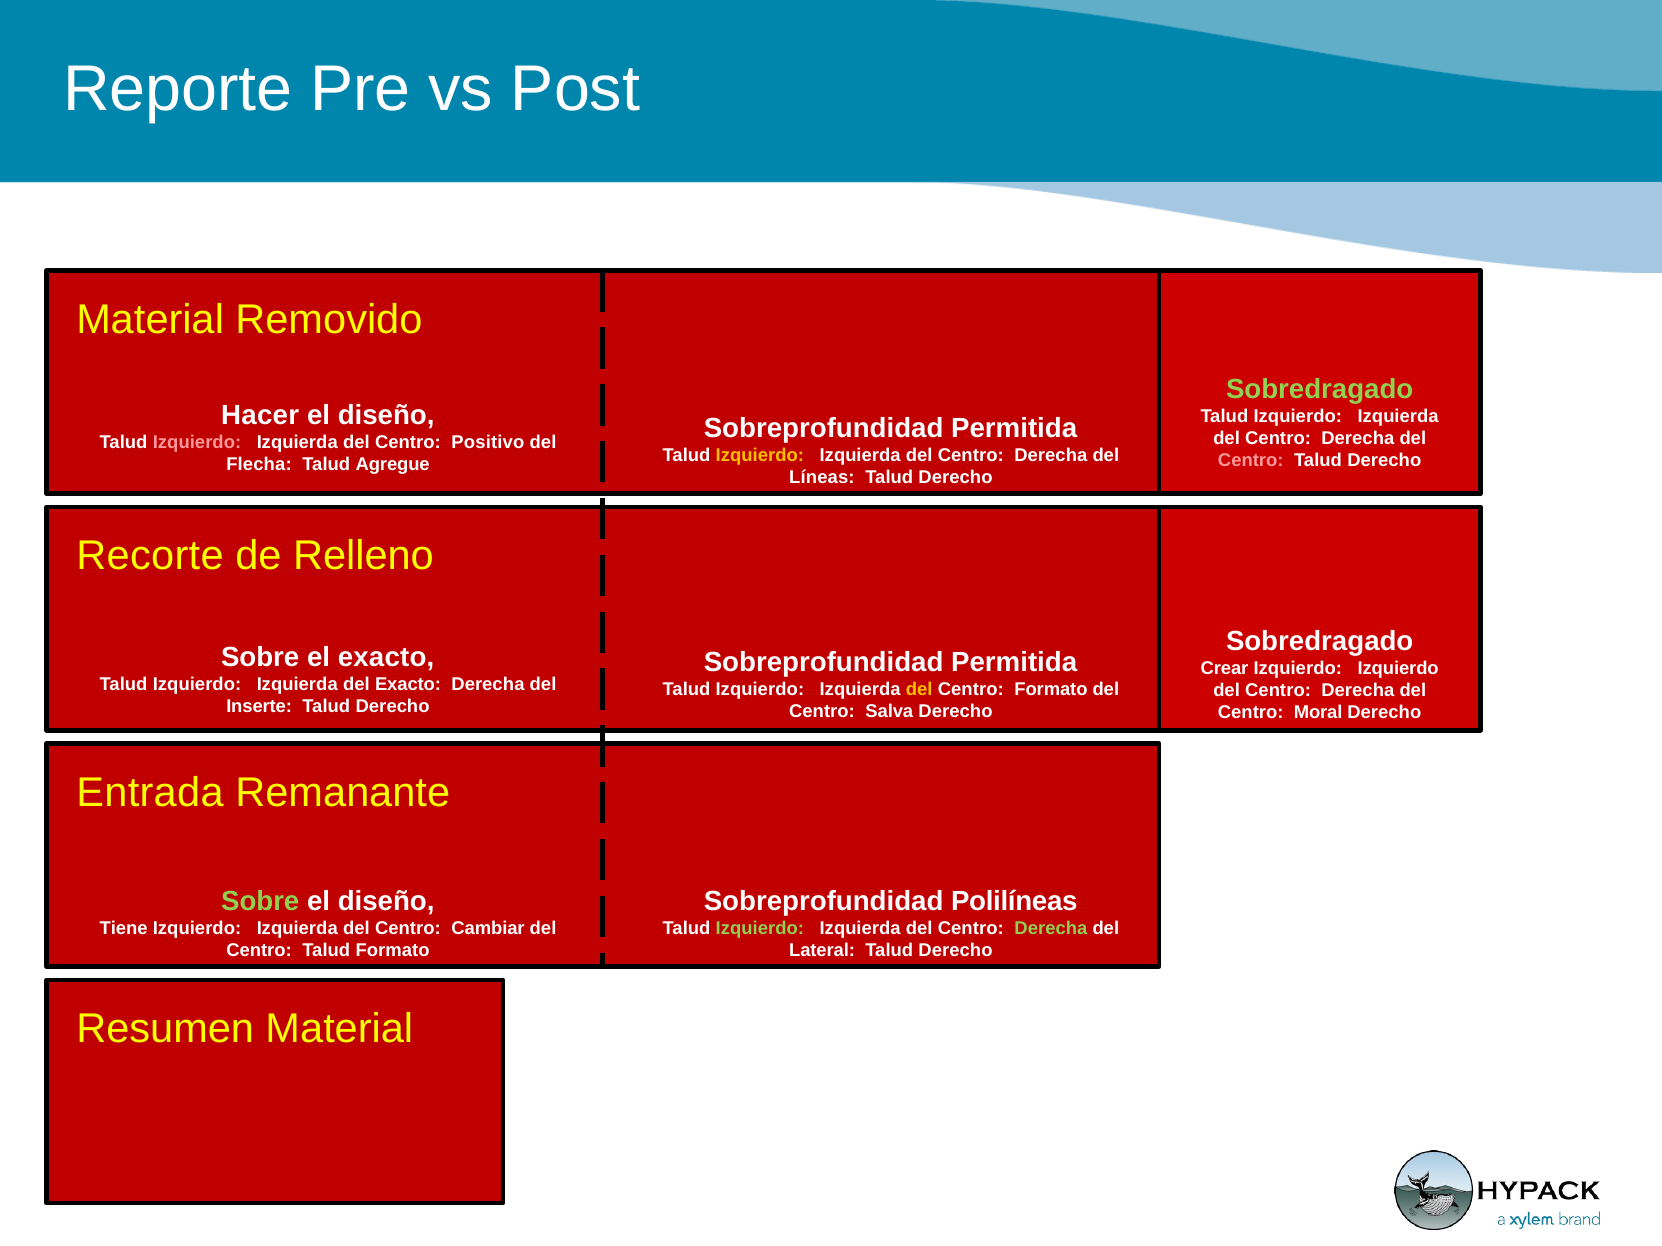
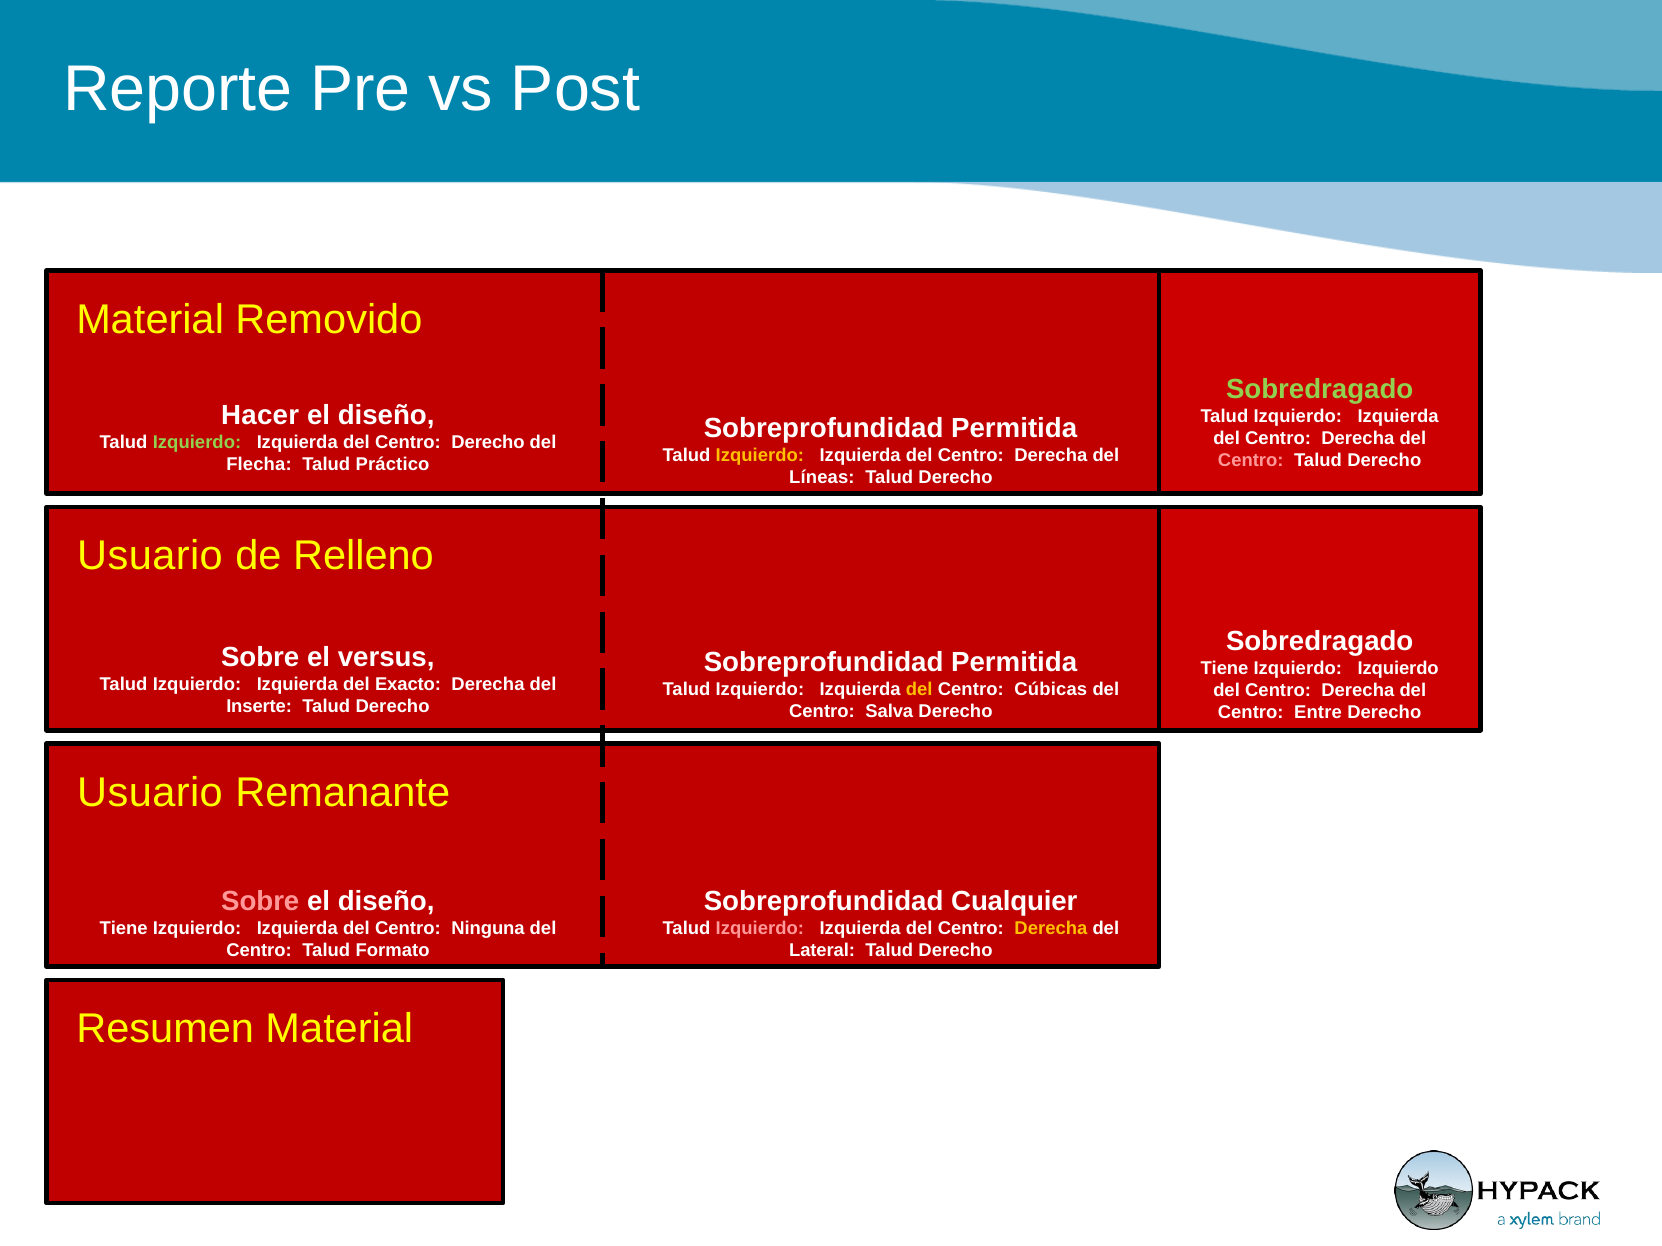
Izquierdo at (197, 443) colour: pink -> light green
Centro Positivo: Positivo -> Derecho
Agregue: Agregue -> Práctico
Recorte at (150, 556): Recorte -> Usuario
el exacto: exacto -> versus
Crear at (1224, 668): Crear -> Tiene
Centro Formato: Formato -> Cúbicas
Moral: Moral -> Entre
Entrada at (150, 793): Entrada -> Usuario
Sobre at (260, 902) colour: light green -> pink
Polilíneas: Polilíneas -> Cualquier
Cambiar: Cambiar -> Ninguna
Izquierdo at (760, 929) colour: light green -> pink
Derecha at (1051, 929) colour: light green -> yellow
